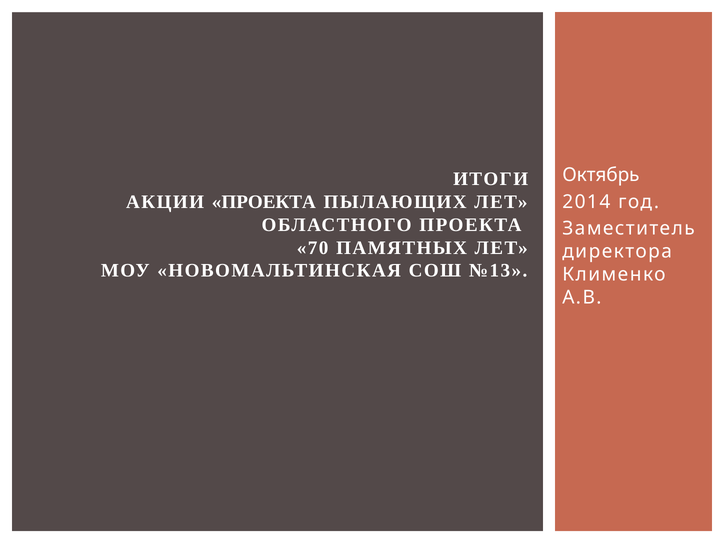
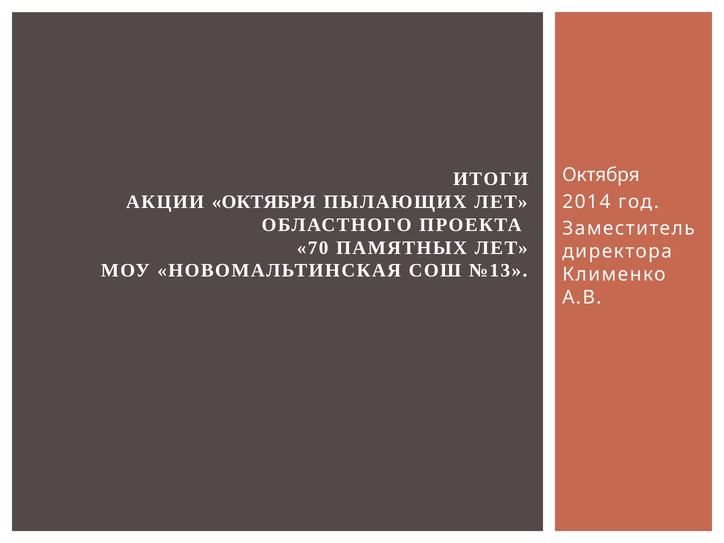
Октябрь at (601, 175): Октябрь -> Октября
АКЦИИ ПРОЕКТА: ПРОЕКТА -> ОКТЯБРЯ
